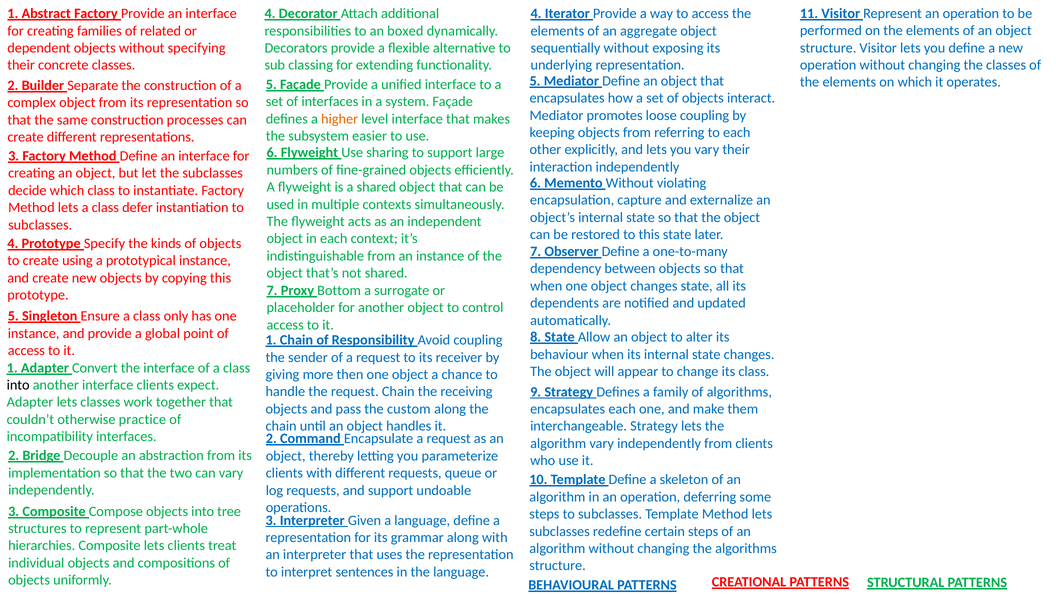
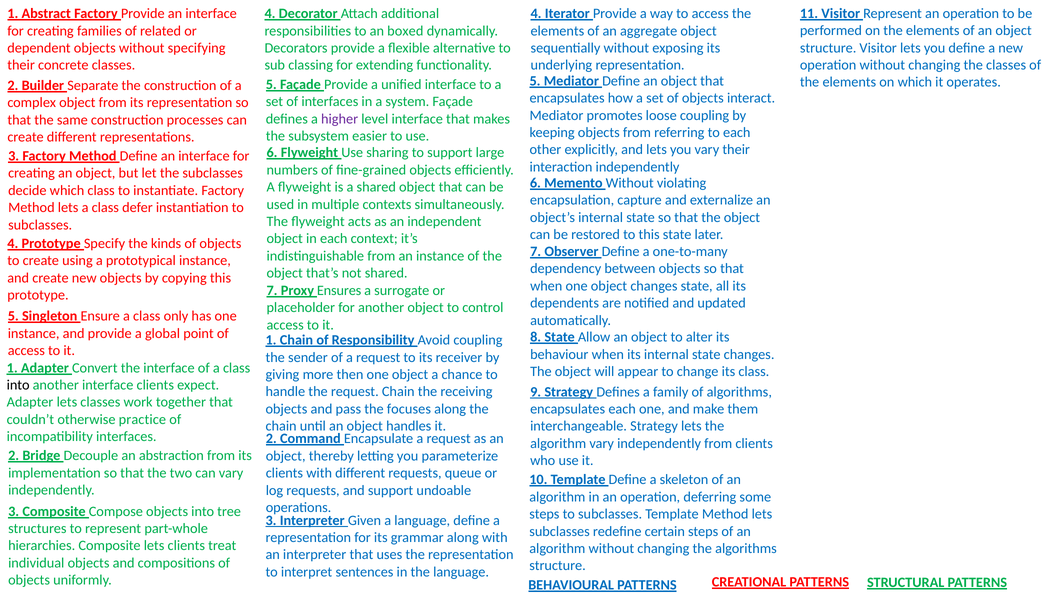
higher colour: orange -> purple
Bottom: Bottom -> Ensures
custom: custom -> focuses
